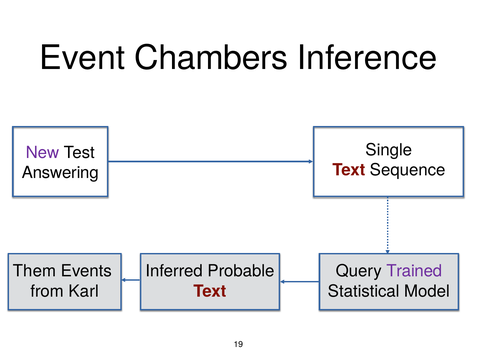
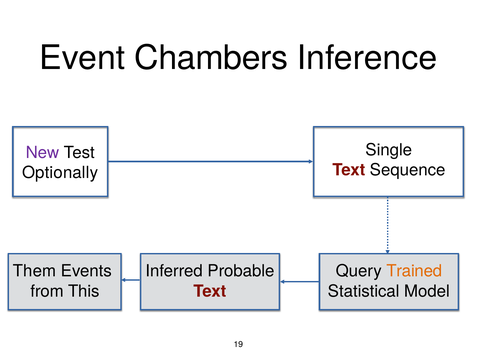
Answering: Answering -> Optionally
Trained colour: purple -> orange
Karl: Karl -> This
